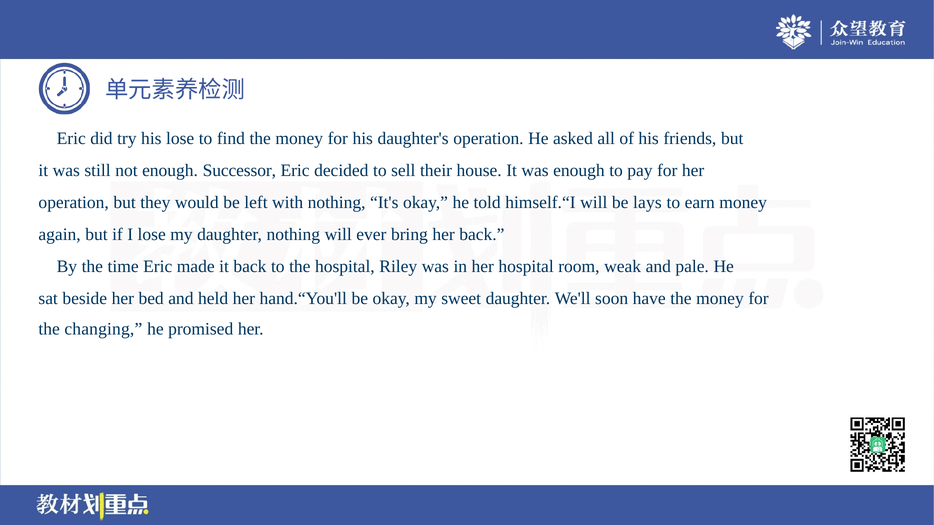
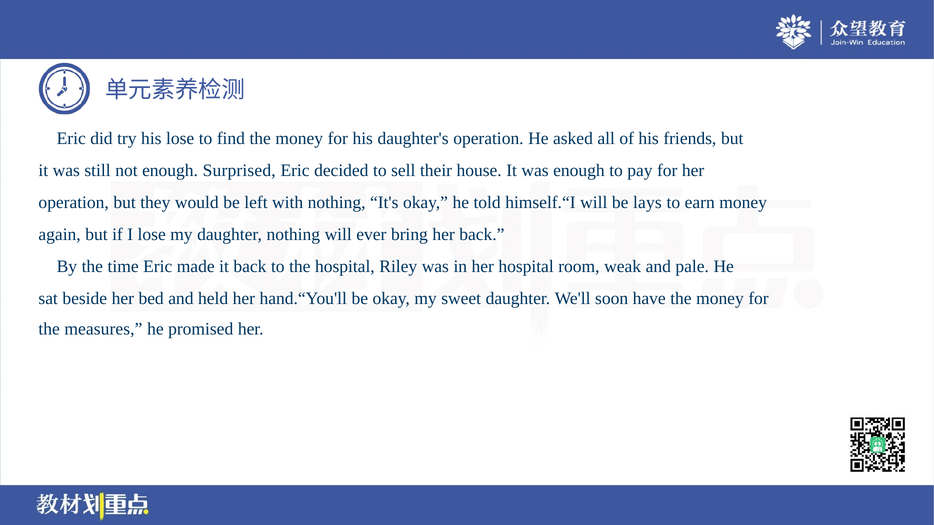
Successor: Successor -> Surprised
changing: changing -> measures
